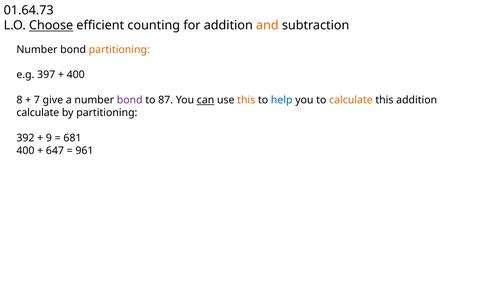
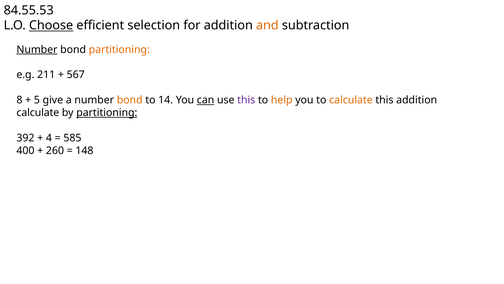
01.64.73: 01.64.73 -> 84.55.53
counting: counting -> selection
Number at (37, 49) underline: none -> present
397: 397 -> 211
400 at (76, 75): 400 -> 567
7: 7 -> 5
bond at (130, 100) colour: purple -> orange
87: 87 -> 14
this at (246, 100) colour: orange -> purple
help colour: blue -> orange
partitioning at (107, 112) underline: none -> present
9: 9 -> 4
681: 681 -> 585
647: 647 -> 260
961: 961 -> 148
